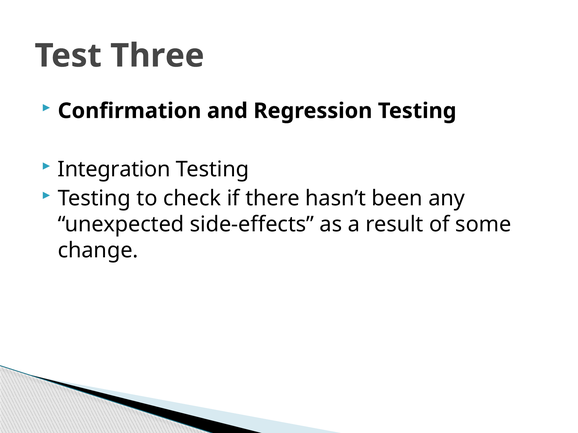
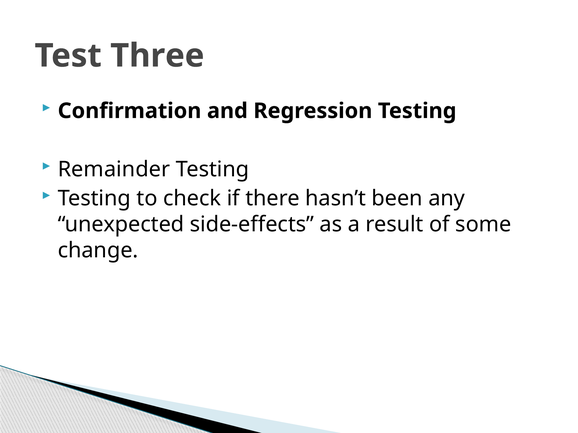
Integration: Integration -> Remainder
